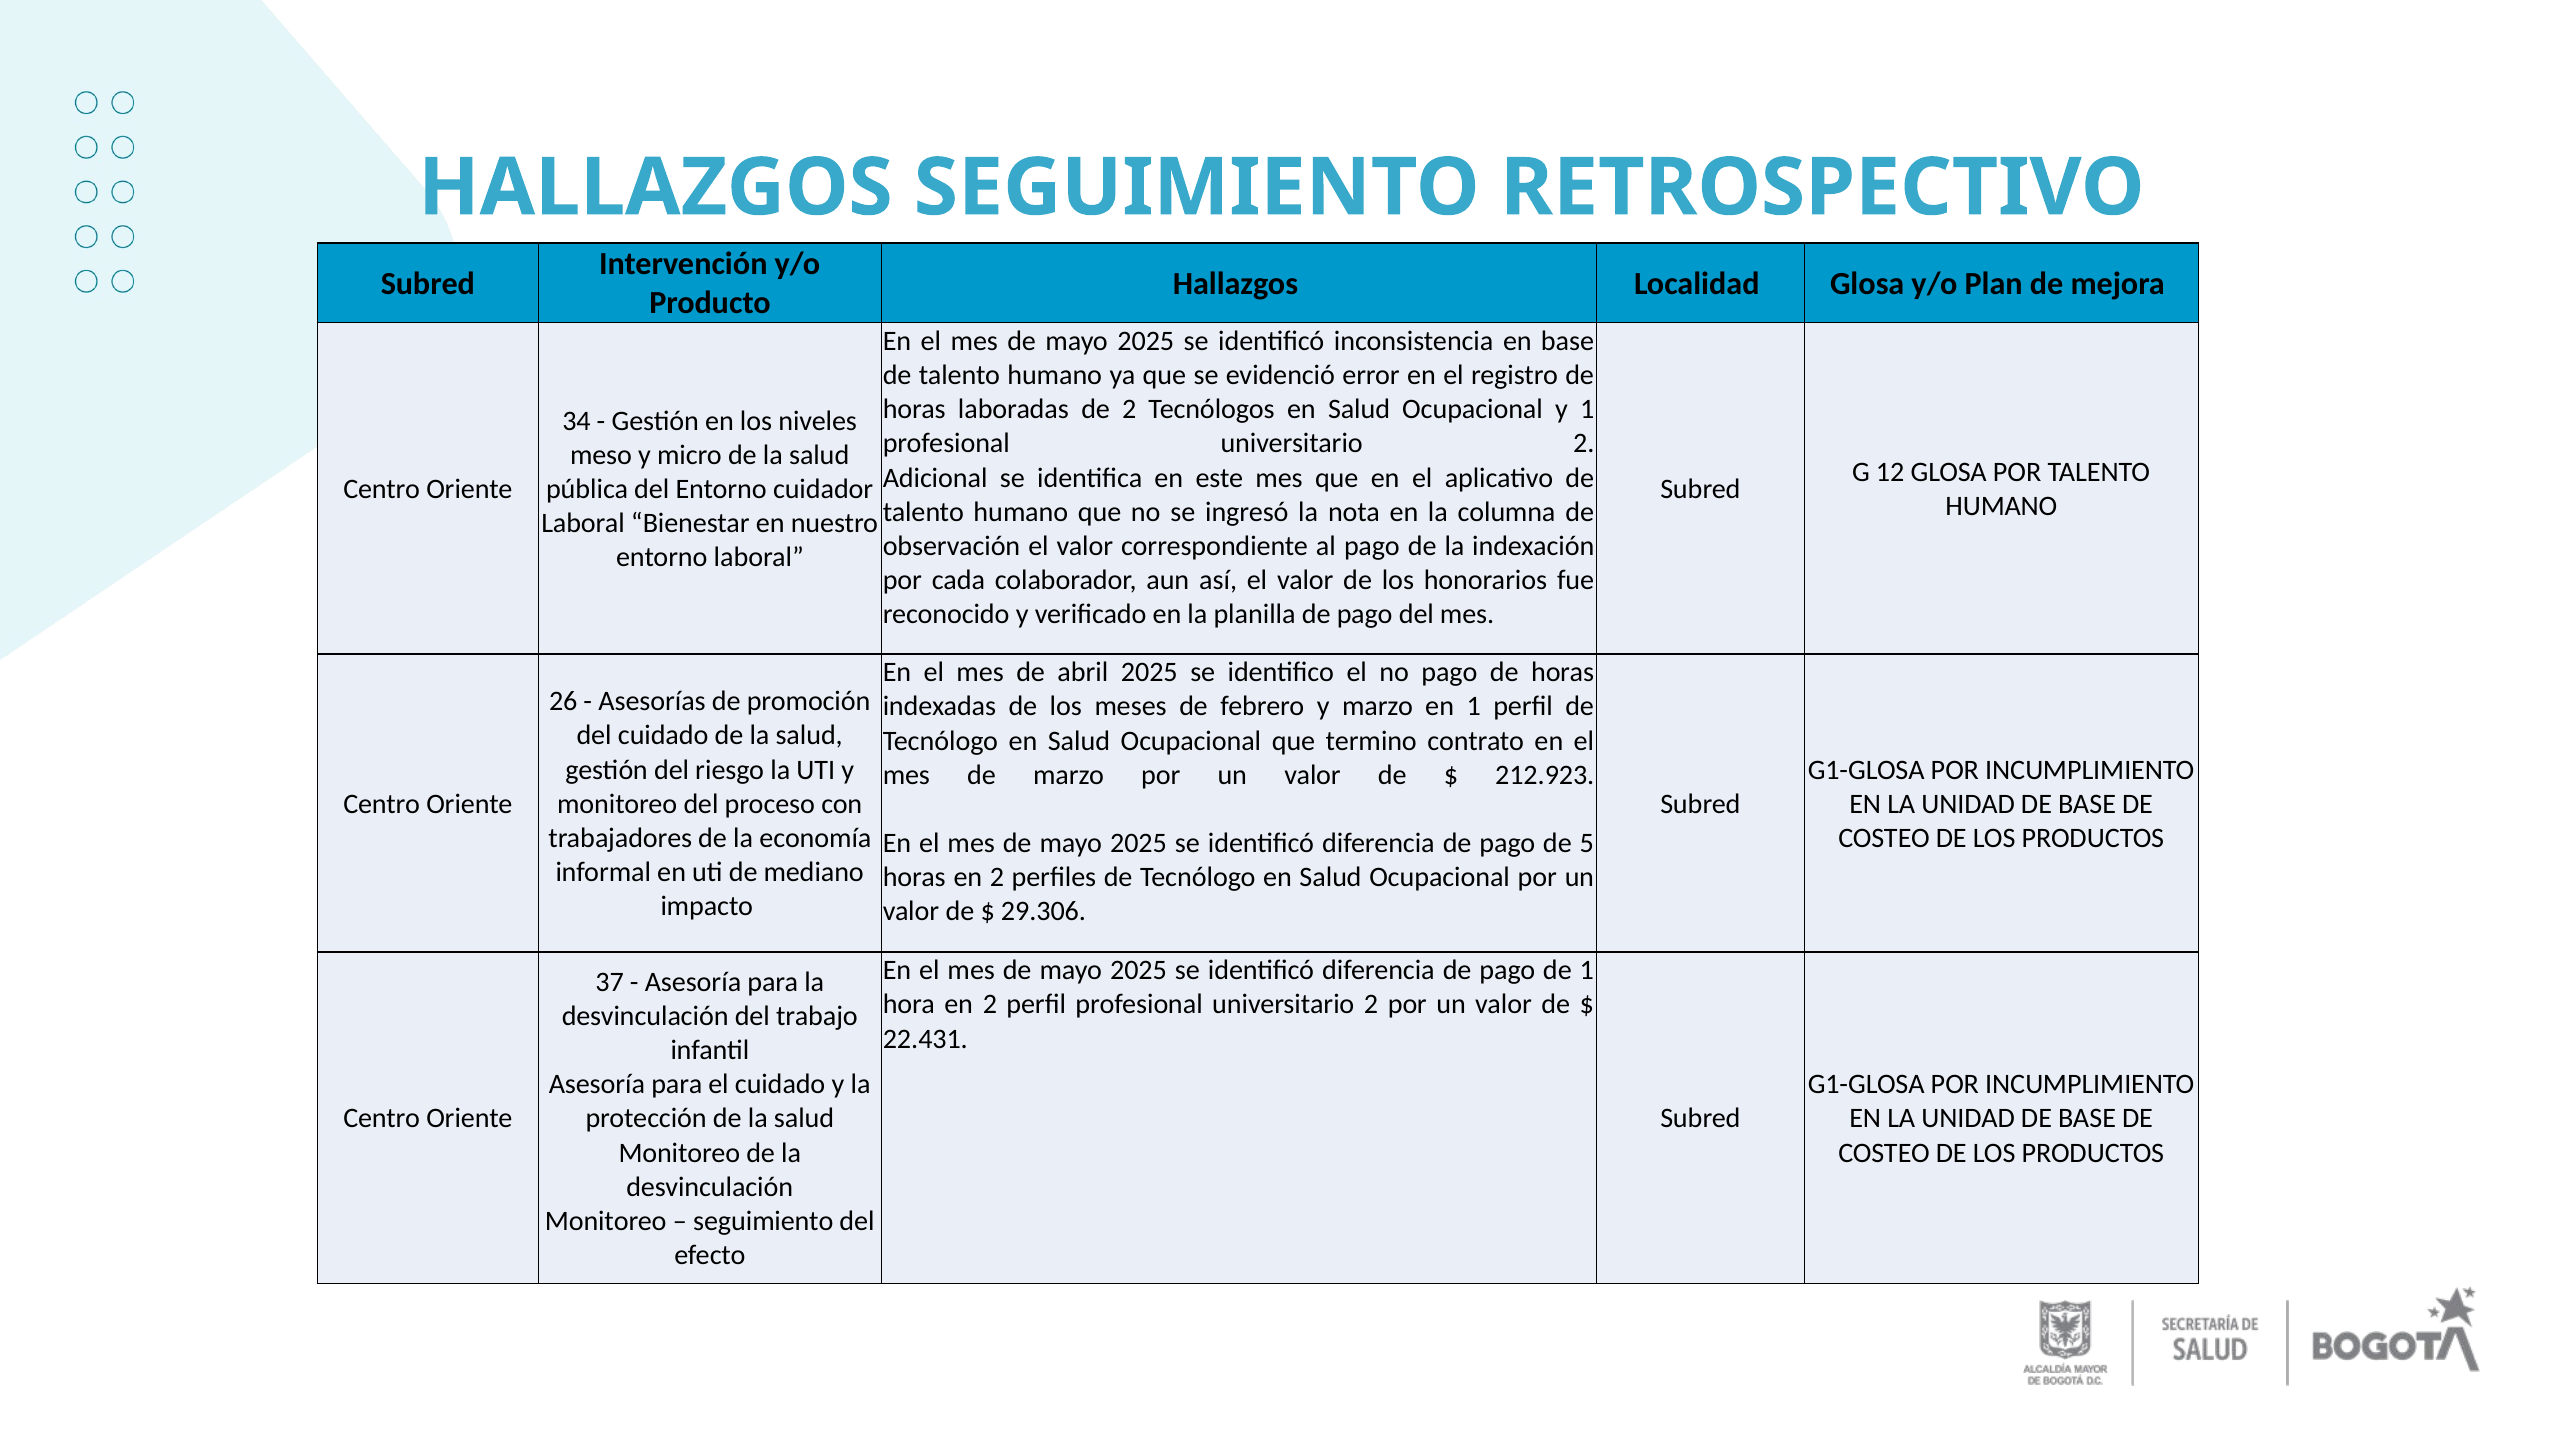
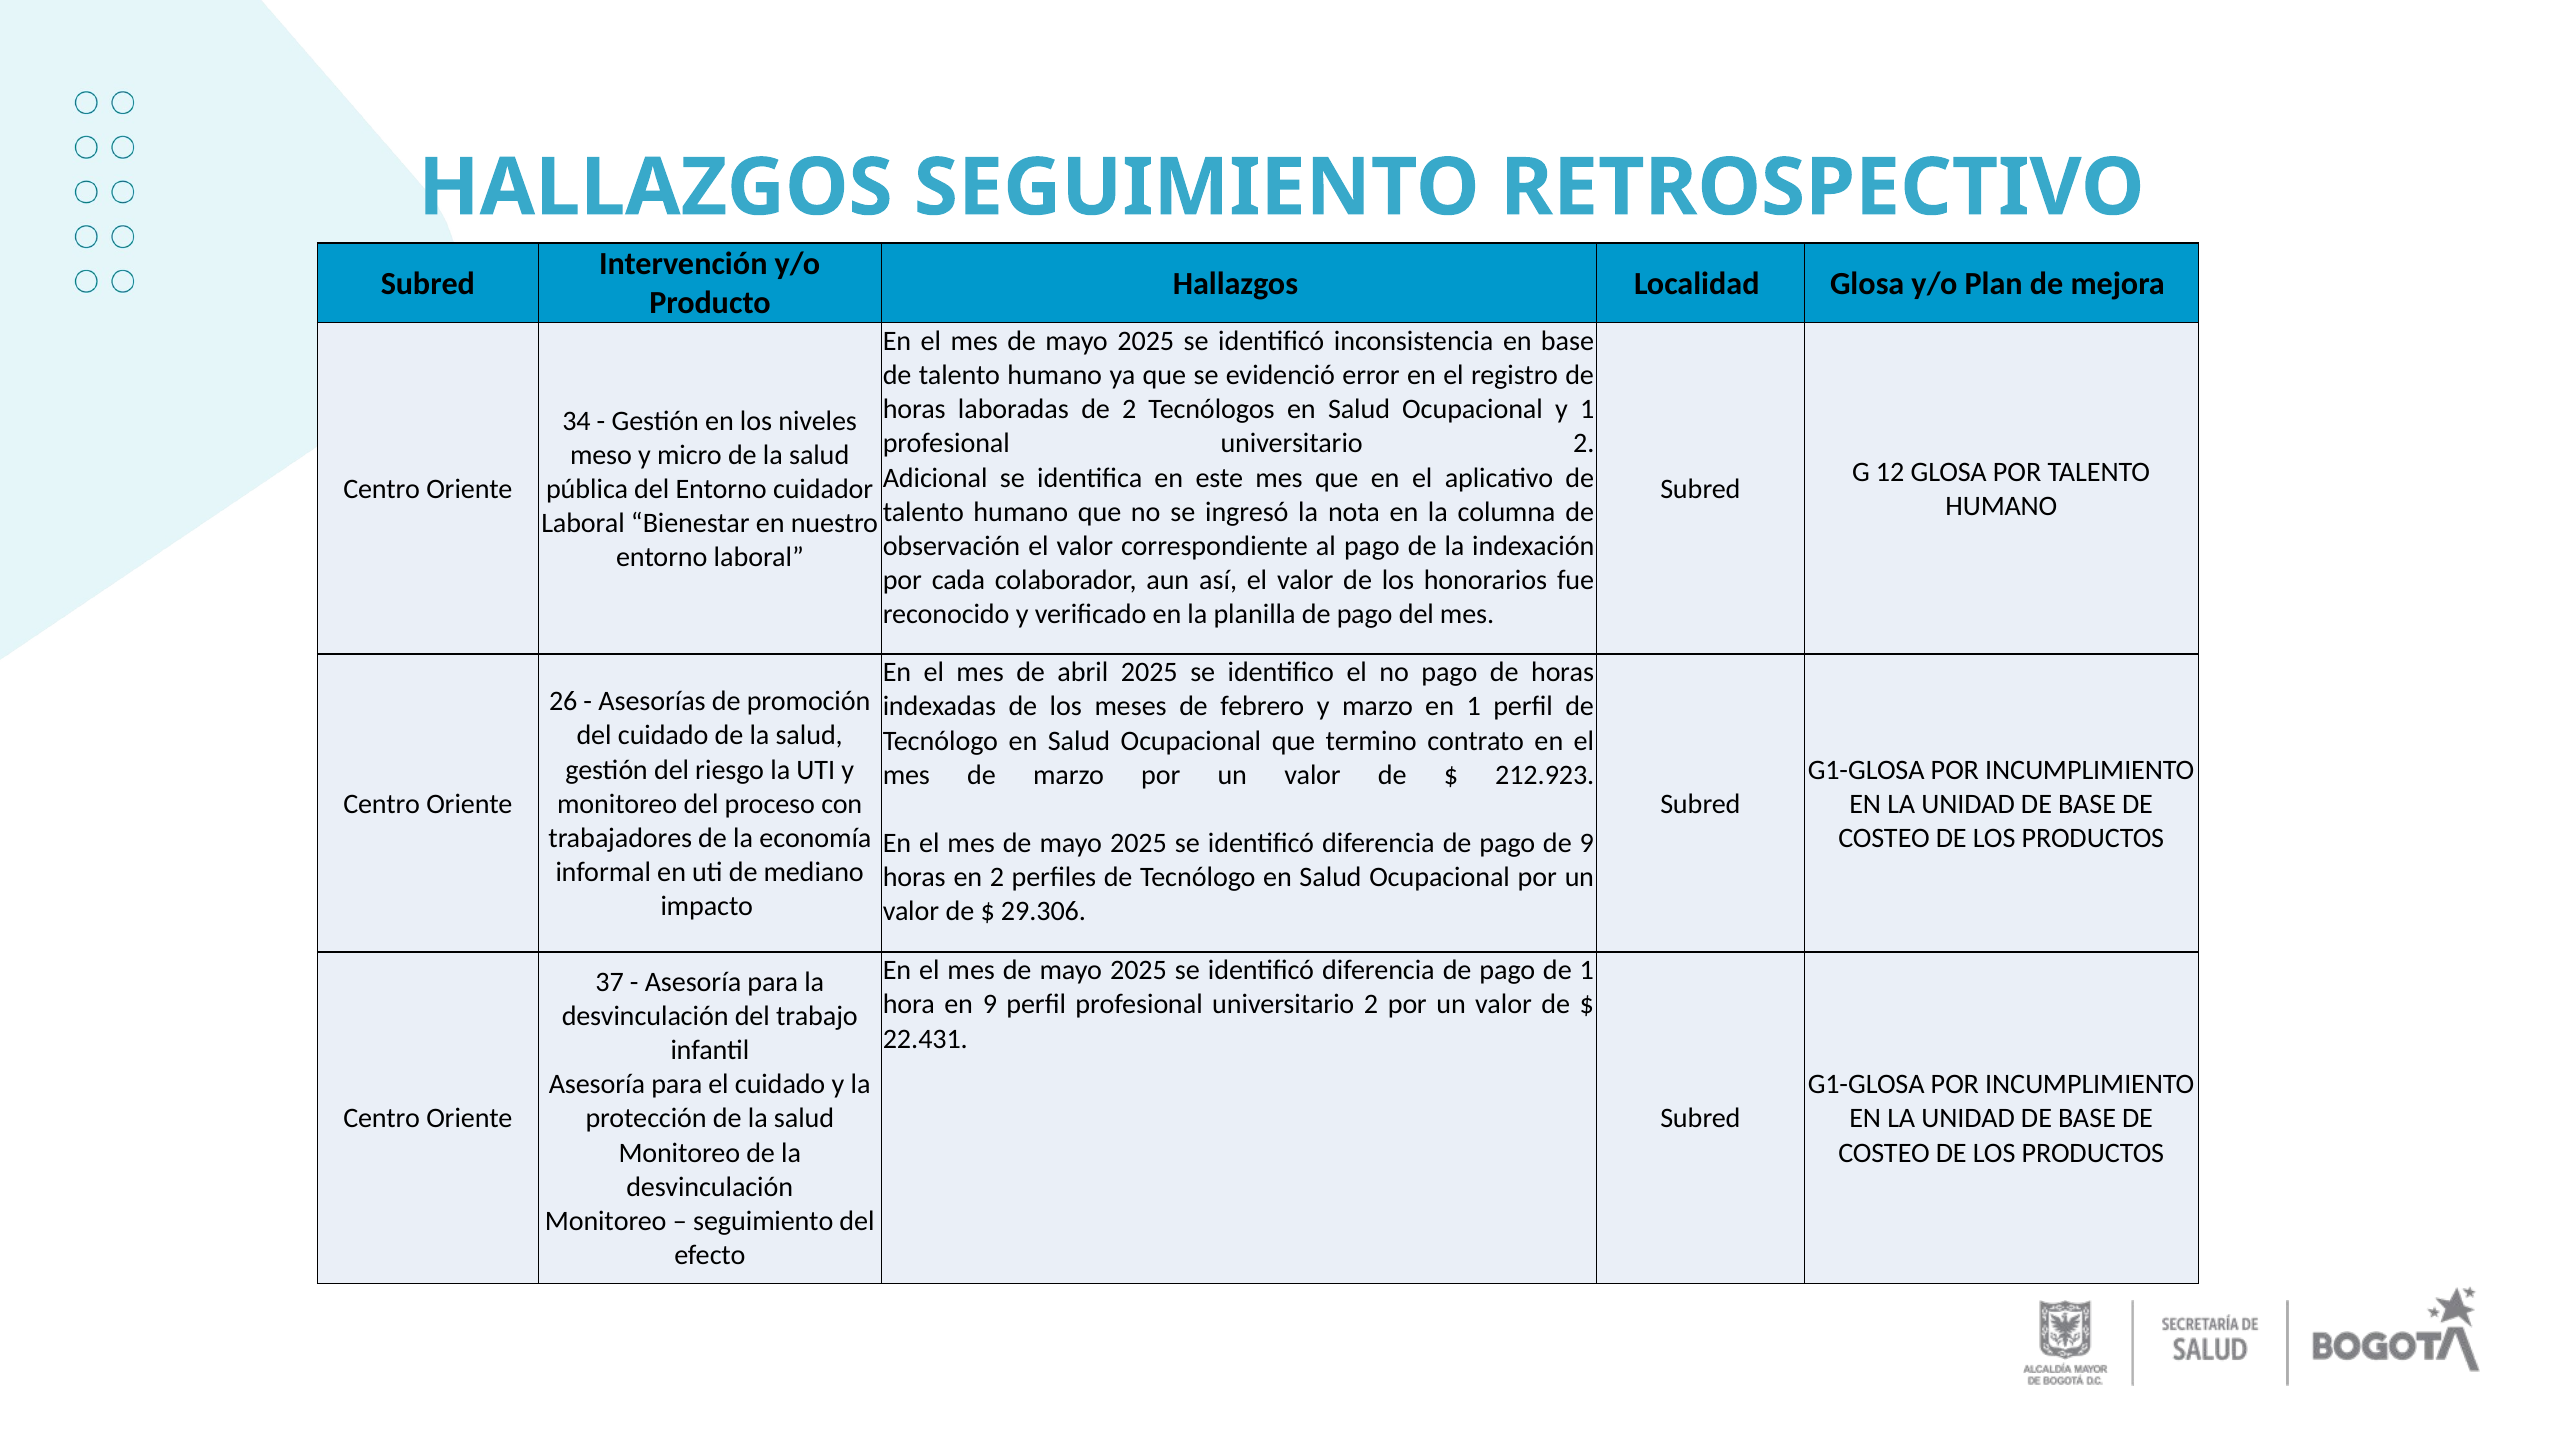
de 5: 5 -> 9
hora en 2: 2 -> 9
